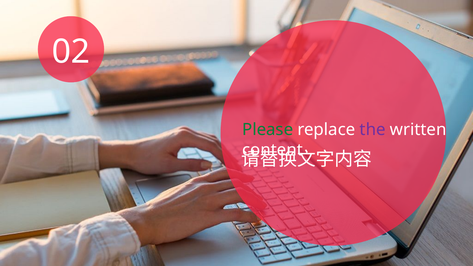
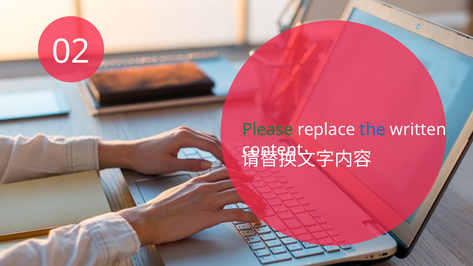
the colour: purple -> blue
